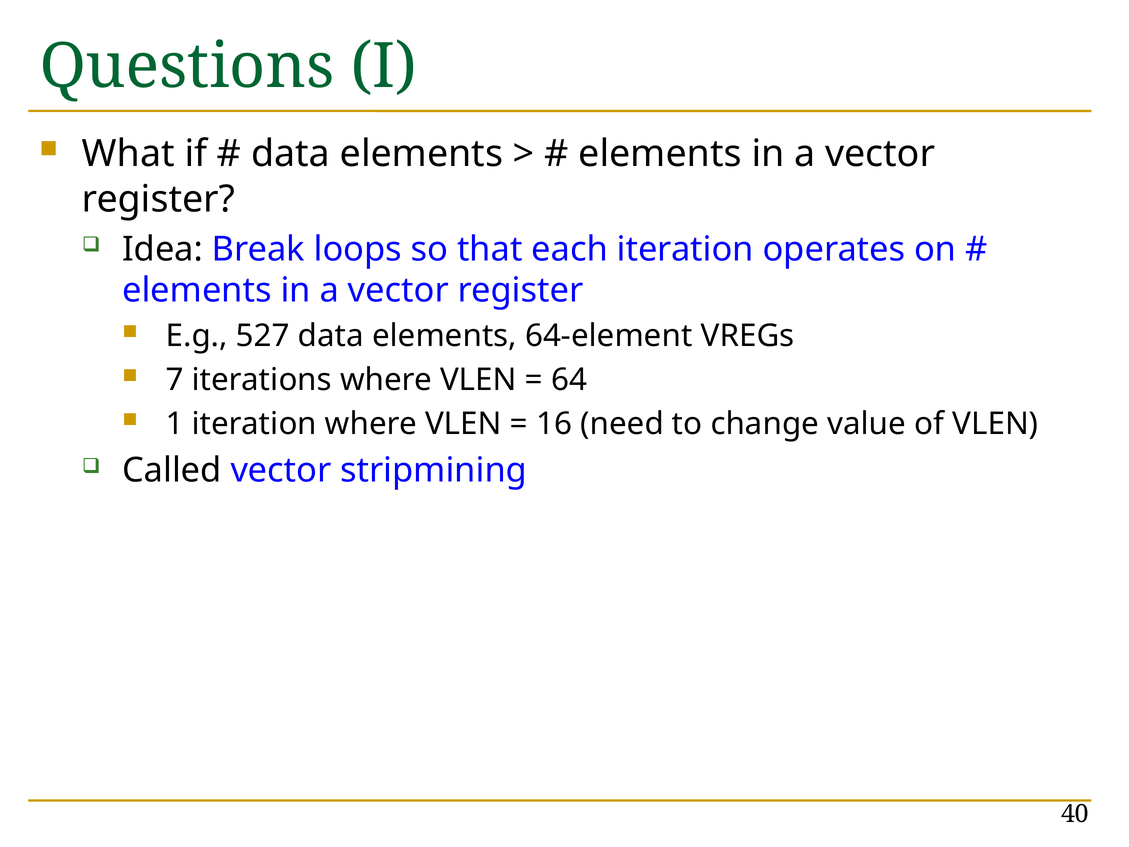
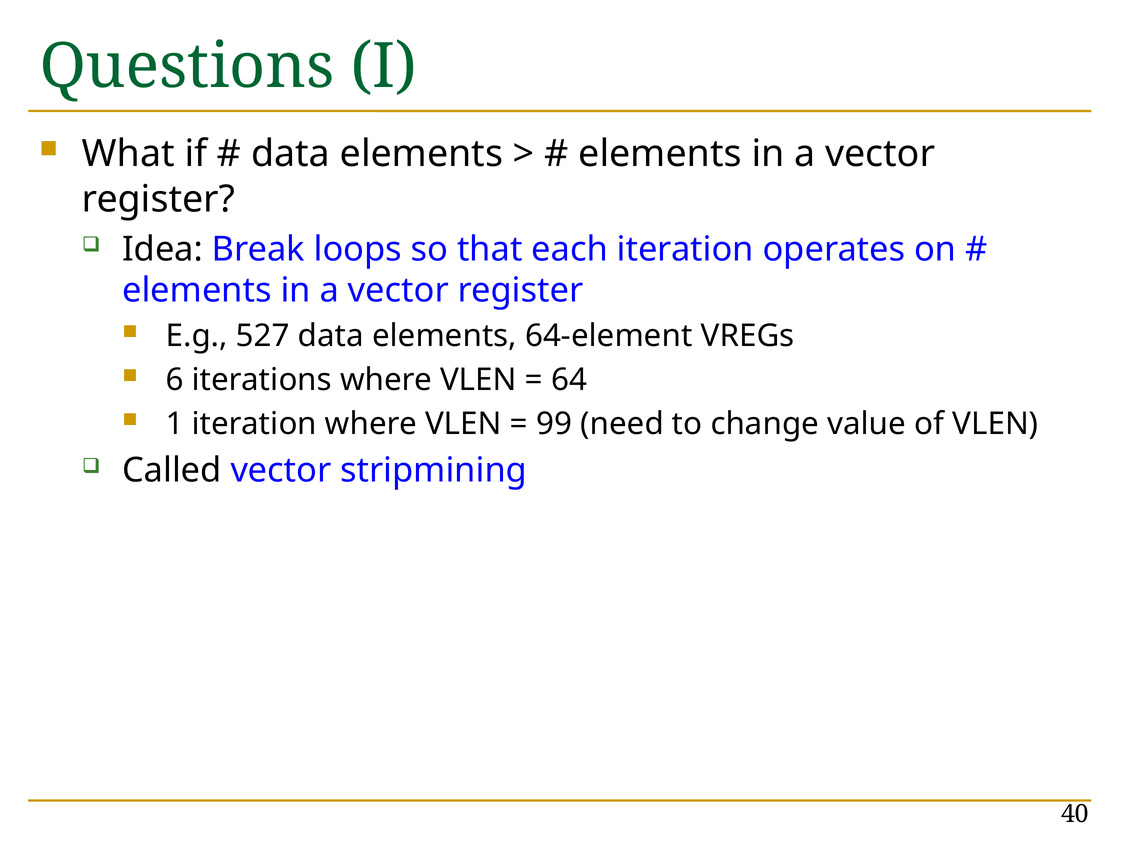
7: 7 -> 6
16: 16 -> 99
